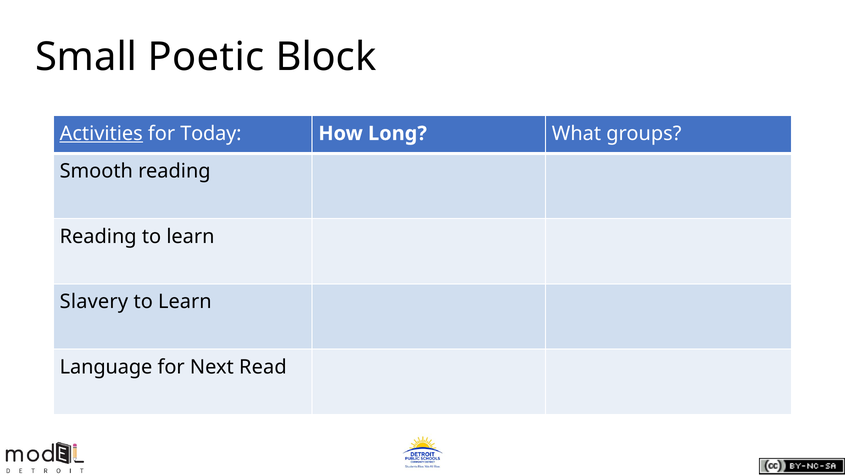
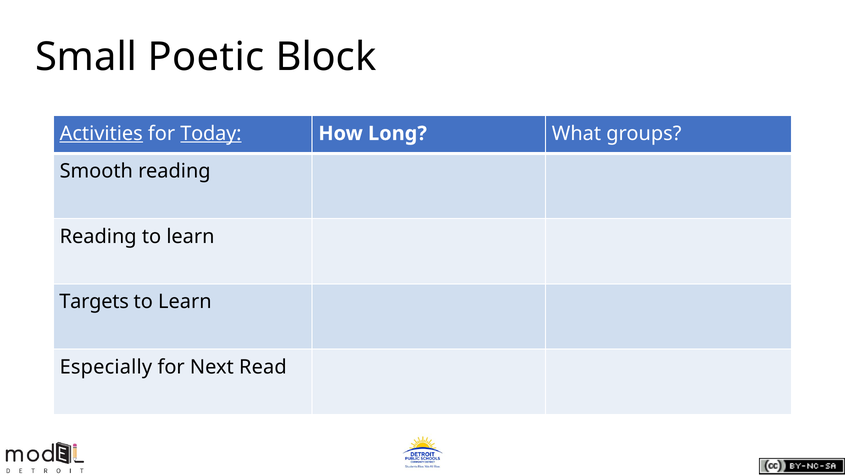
Today underline: none -> present
Slavery: Slavery -> Targets
Language: Language -> Especially
